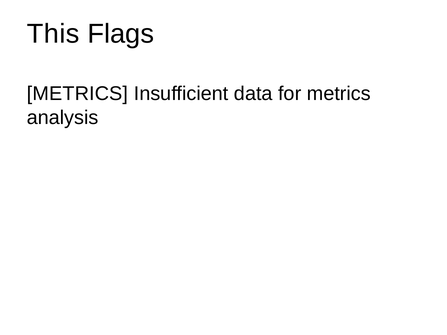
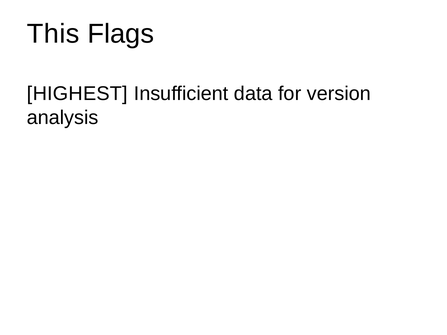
METRICS at (77, 94): METRICS -> HIGHEST
for metrics: metrics -> version
